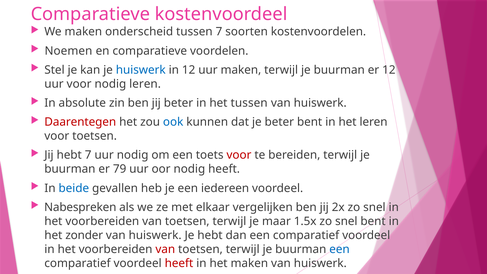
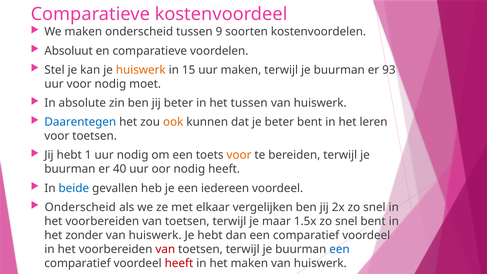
tussen 7: 7 -> 9
Noemen: Noemen -> Absoluut
huiswerk at (141, 70) colour: blue -> orange
in 12: 12 -> 15
er 12: 12 -> 93
nodig leren: leren -> moet
Daarentegen colour: red -> blue
ook colour: blue -> orange
hebt 7: 7 -> 1
voor at (239, 155) colour: red -> orange
79: 79 -> 40
Nabespreken at (80, 207): Nabespreken -> Onderscheid
